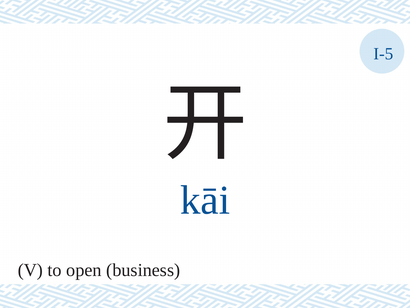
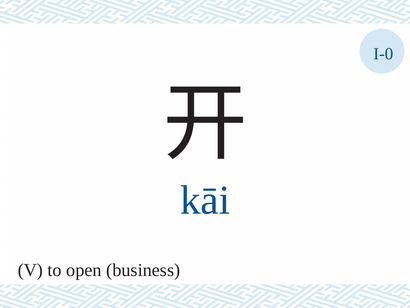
I-5: I-5 -> I-0
